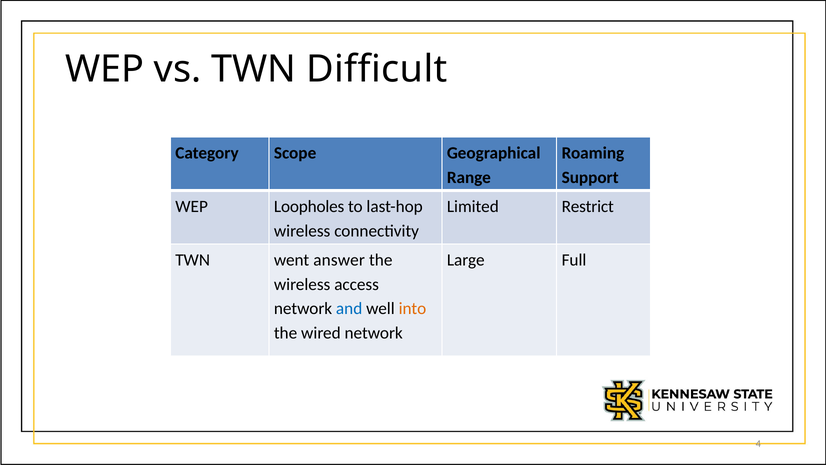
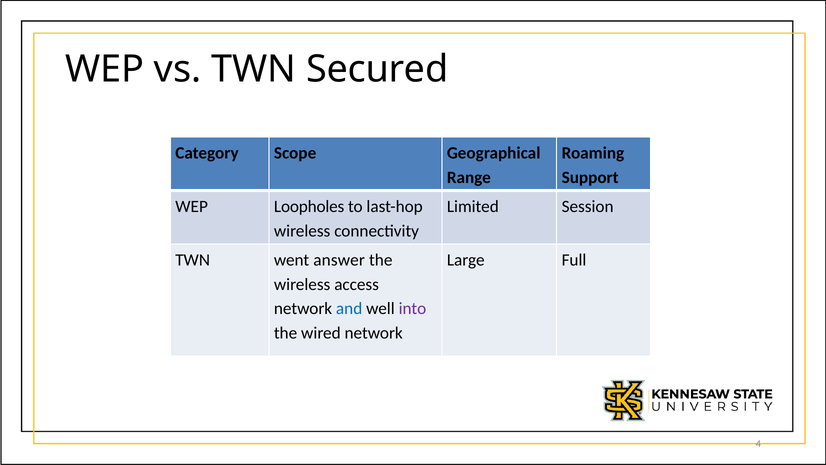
Difficult: Difficult -> Secured
Restrict: Restrict -> Session
into colour: orange -> purple
